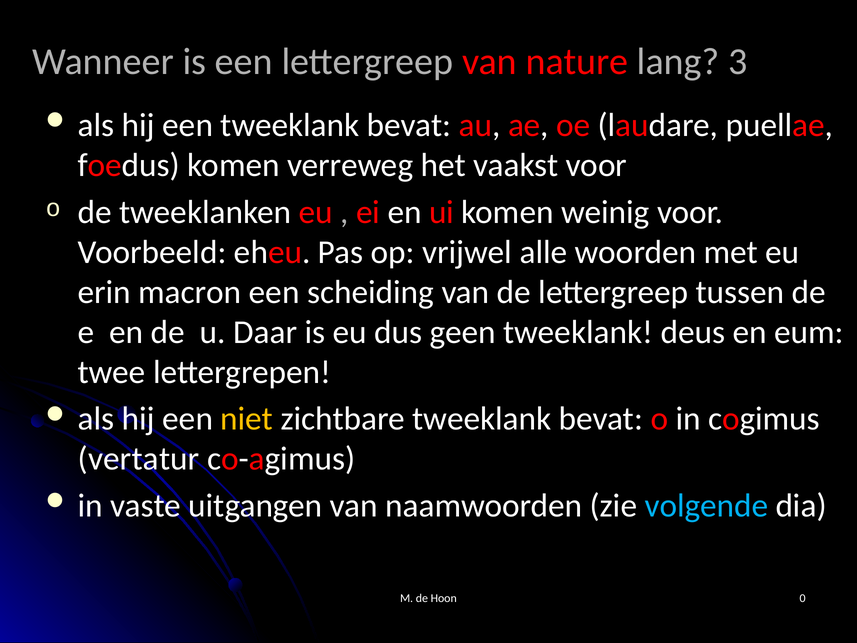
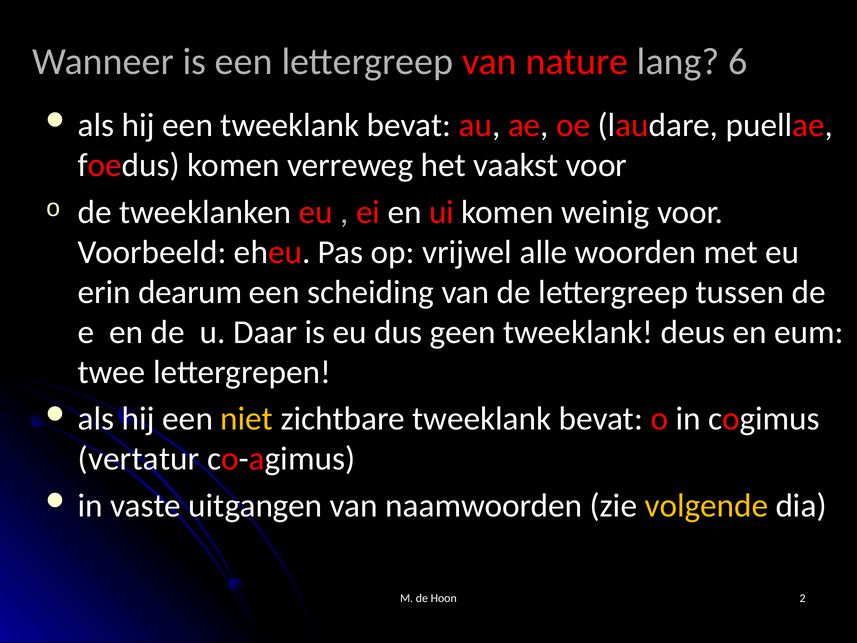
3: 3 -> 6
macron: macron -> dearum
volgende colour: light blue -> yellow
0: 0 -> 2
